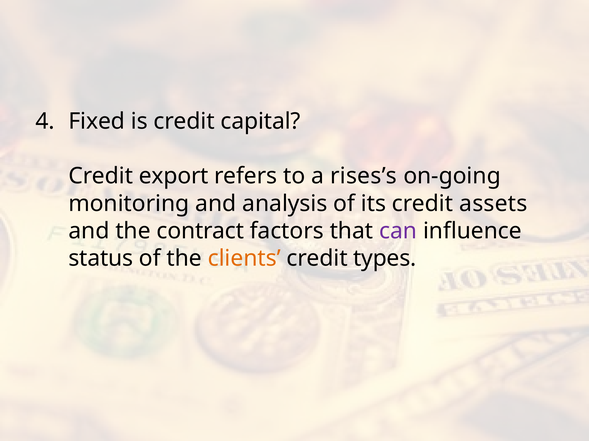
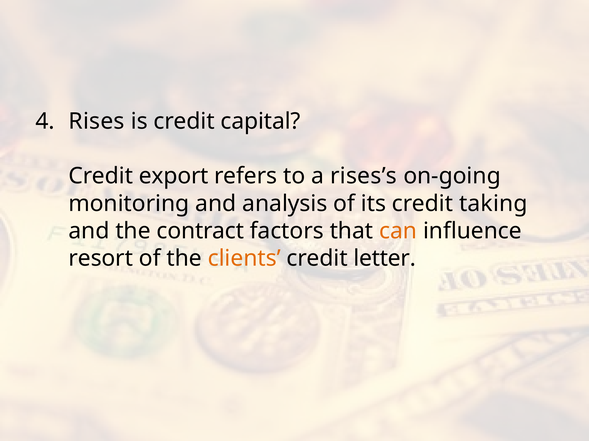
Fixed: Fixed -> Rises
assets: assets -> taking
can colour: purple -> orange
status: status -> resort
types: types -> letter
